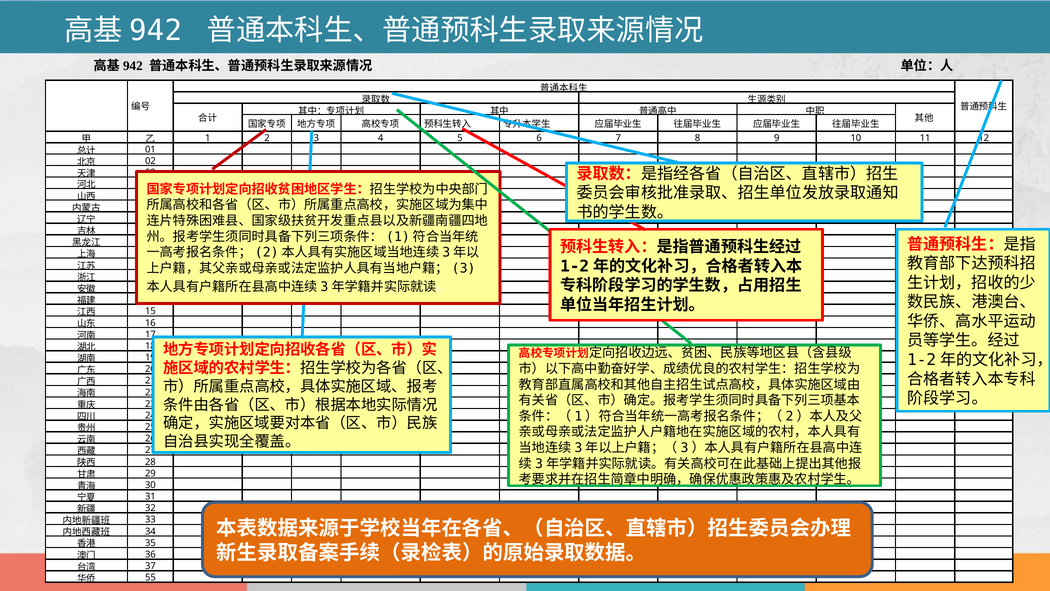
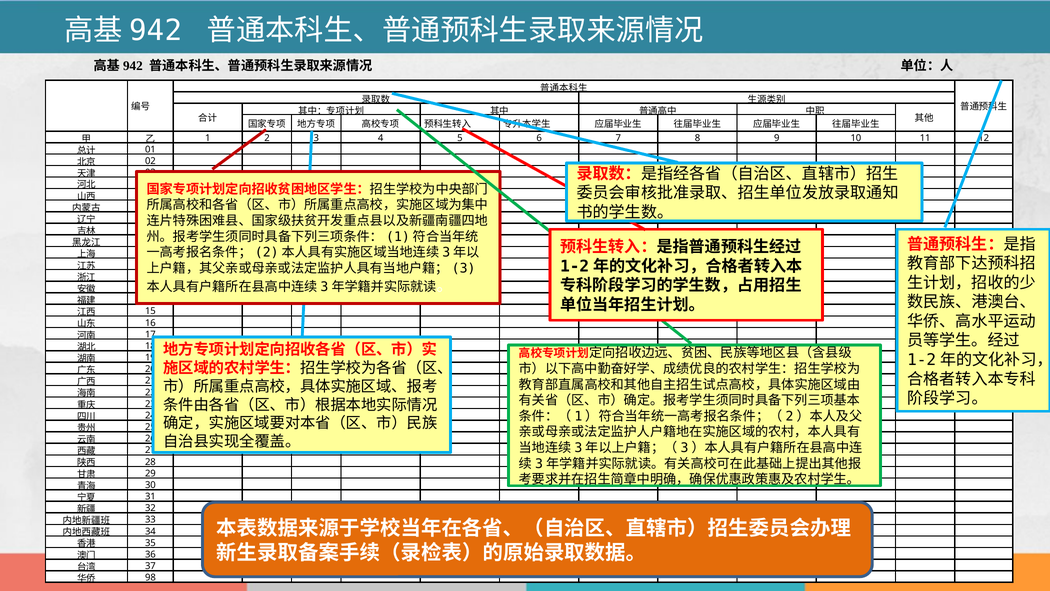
55: 55 -> 98
